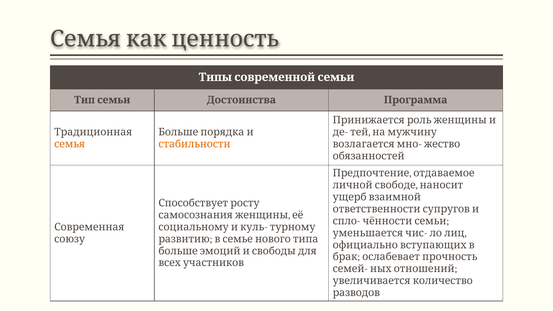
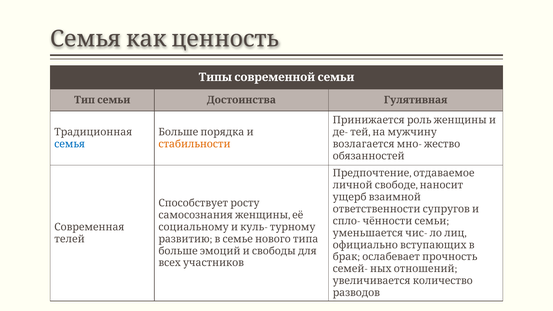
Программа: Программа -> Гулятивная
семья colour: orange -> blue
союзу: союзу -> телей
